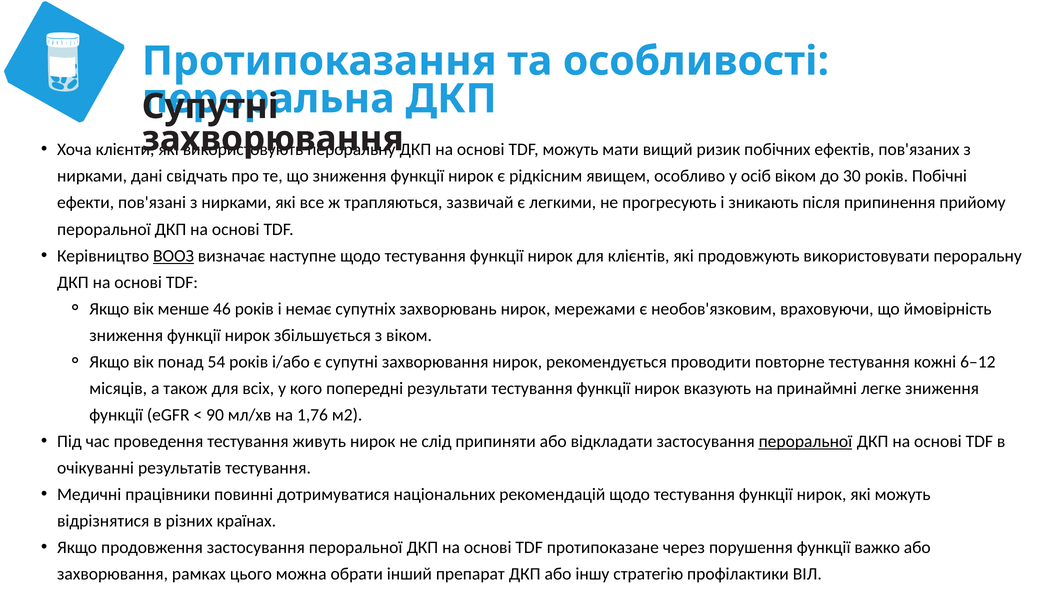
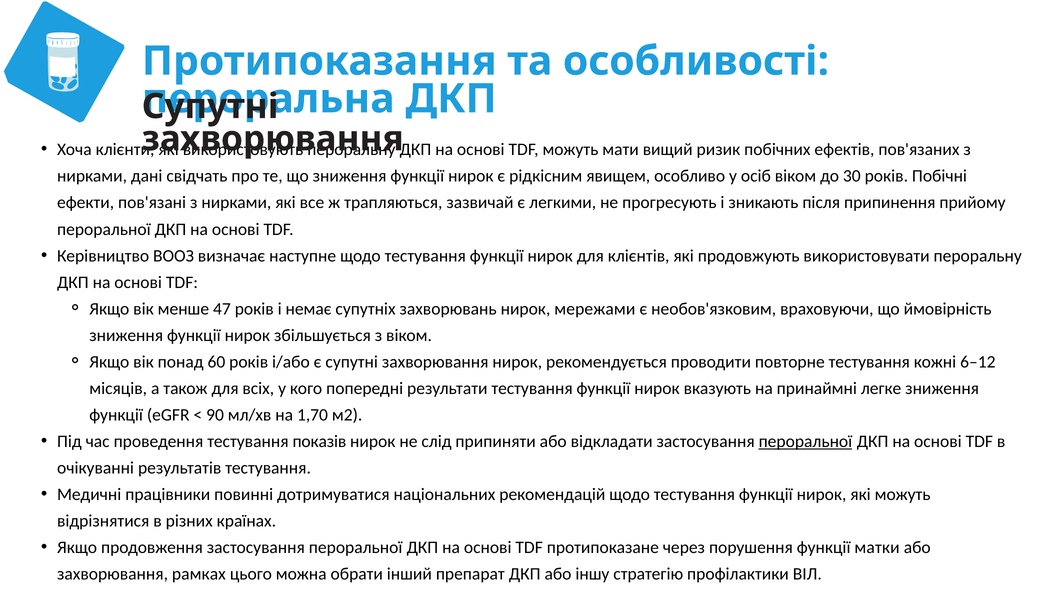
ВООЗ underline: present -> none
46: 46 -> 47
54: 54 -> 60
1,76: 1,76 -> 1,70
живуть: живуть -> показів
важко: важко -> матки
